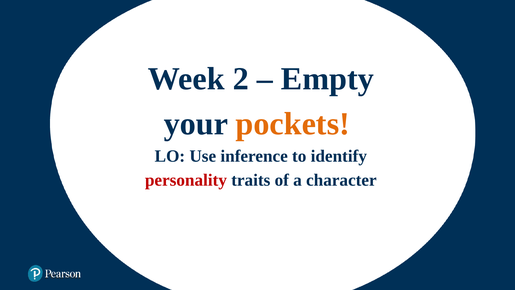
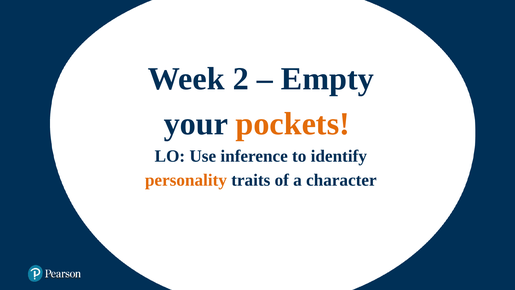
personality colour: red -> orange
